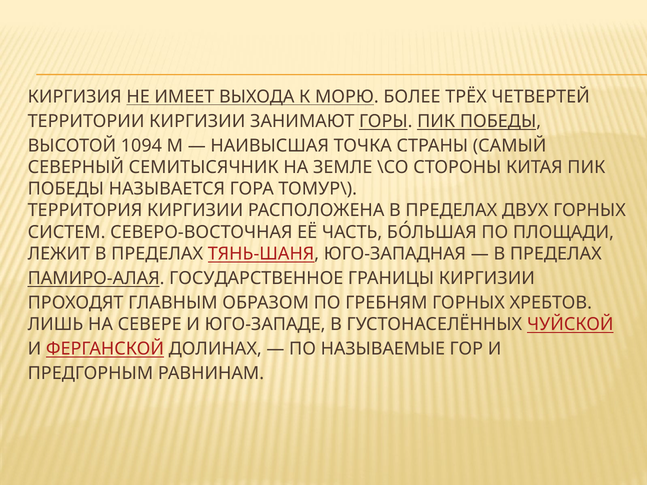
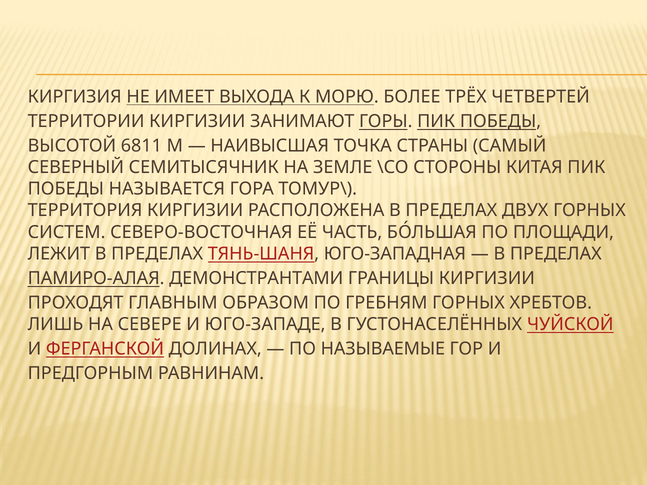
1094: 1094 -> 6811
ГОСУДАРСТВЕННОЕ: ГОСУДАРСТВЕННОЕ -> ДЕМОНСТРАНТАМИ
